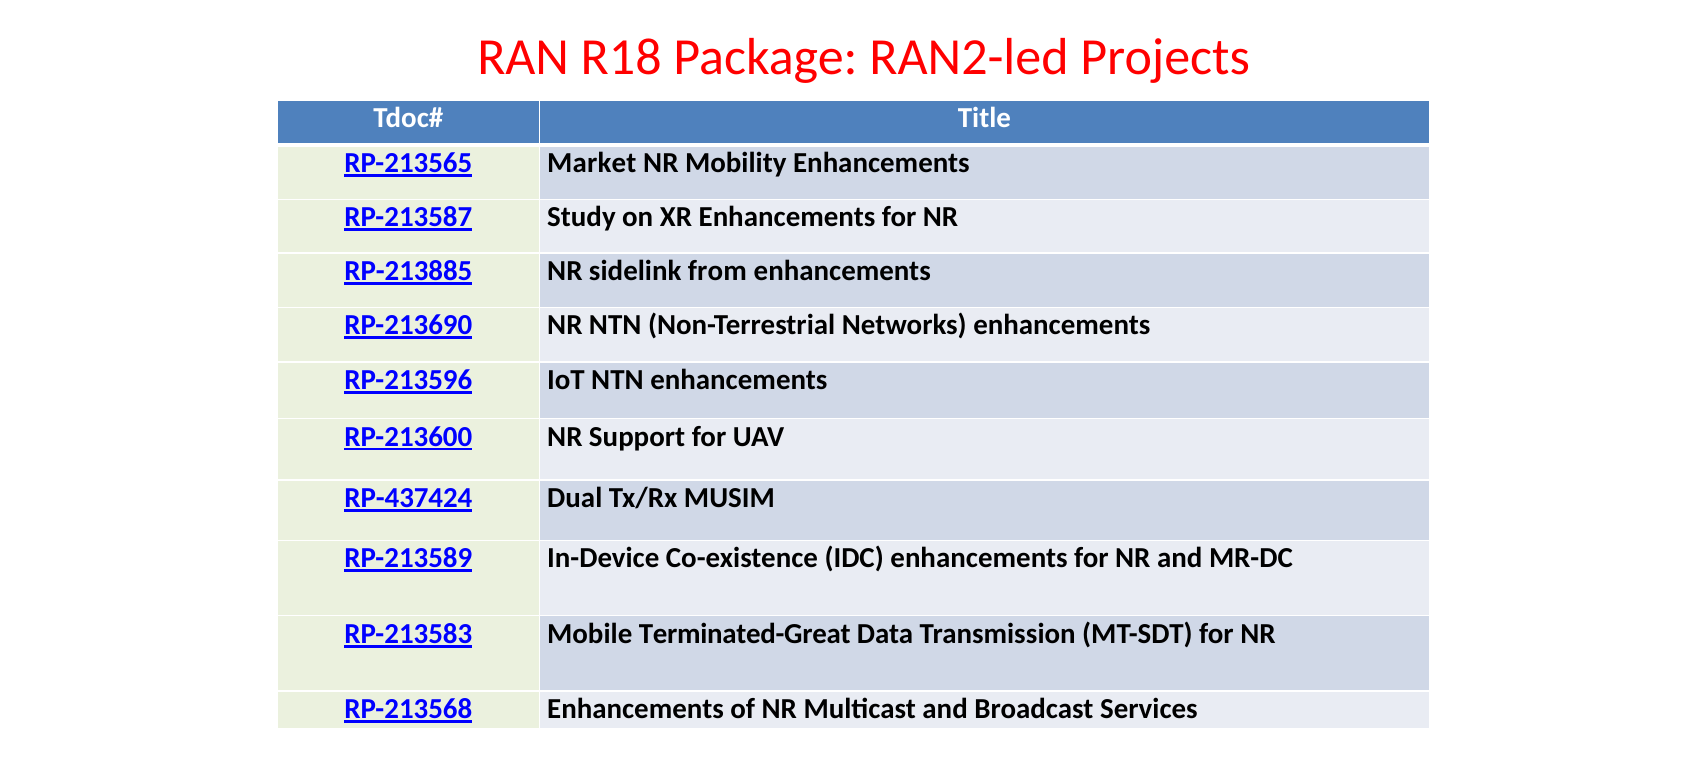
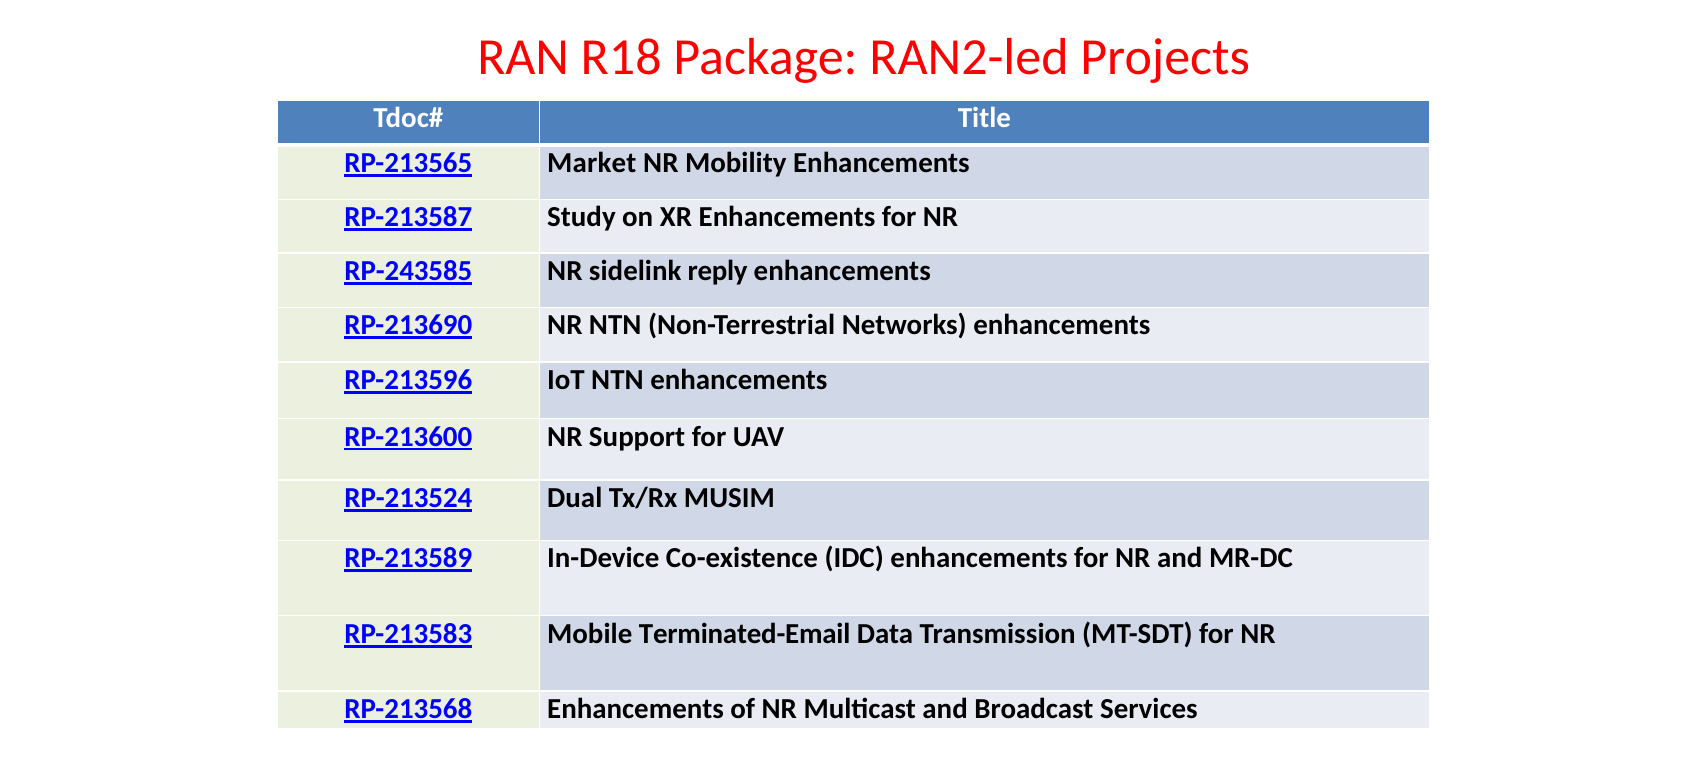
RP-213885: RP-213885 -> RP-243585
from: from -> reply
RP-437424: RP-437424 -> RP-213524
Terminated-Great: Terminated-Great -> Terminated-Email
